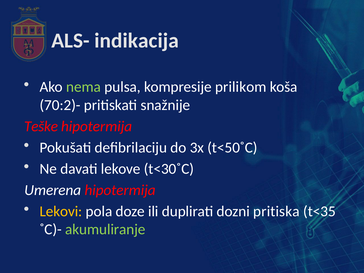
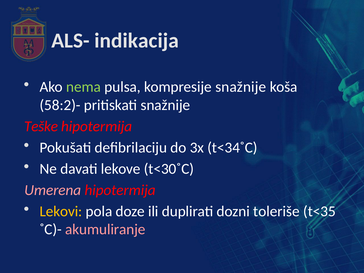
kompresije prilikom: prilikom -> snažnije
70:2)-: 70:2)- -> 58:2)-
t<50˚C: t<50˚C -> t<34˚C
Umerena colour: white -> pink
pritiska: pritiska -> toleriše
akumuliranje colour: light green -> pink
